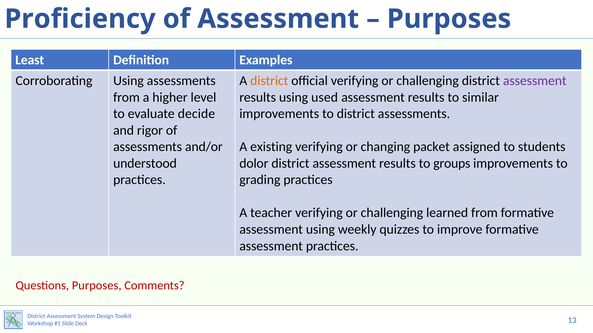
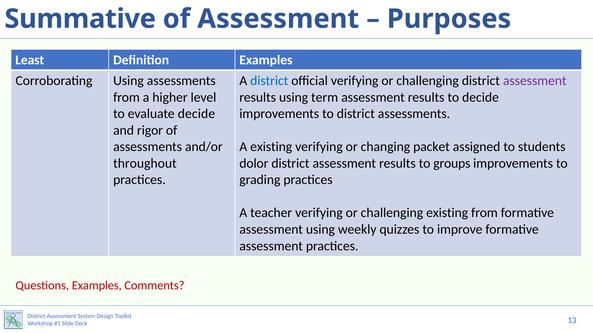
Proficiency: Proficiency -> Summative
district at (269, 81) colour: orange -> blue
used: used -> term
to similar: similar -> decide
understood: understood -> throughout
challenging learned: learned -> existing
Questions Purposes: Purposes -> Examples
